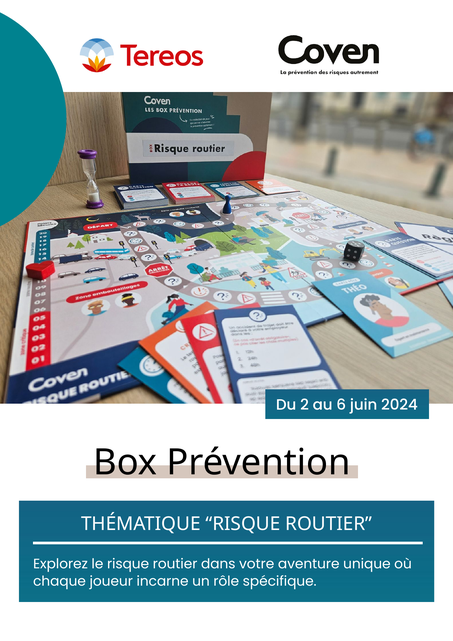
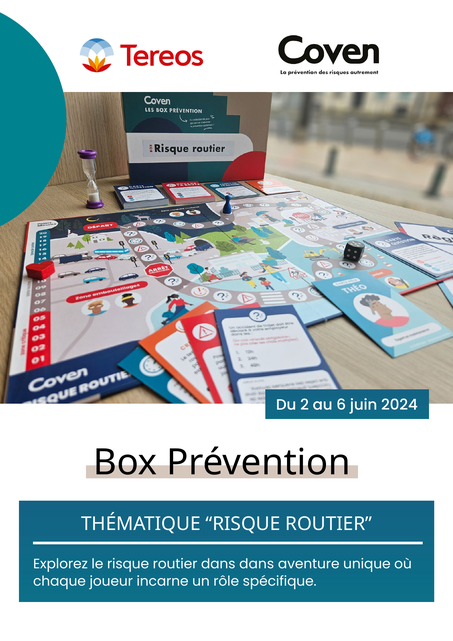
dans votre: votre -> dans
